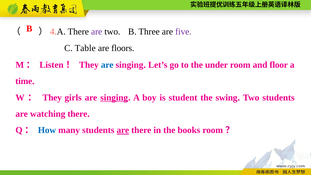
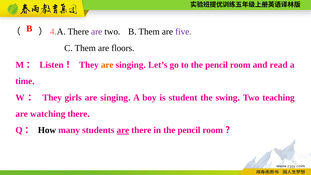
B Three: Three -> Them
C Table: Table -> Them
are at (107, 65) colour: blue -> orange
to the under: under -> pencil
floor: floor -> read
singing at (114, 98) underline: present -> none
Two students: students -> teaching
How colour: blue -> black
in the books: books -> pencil
